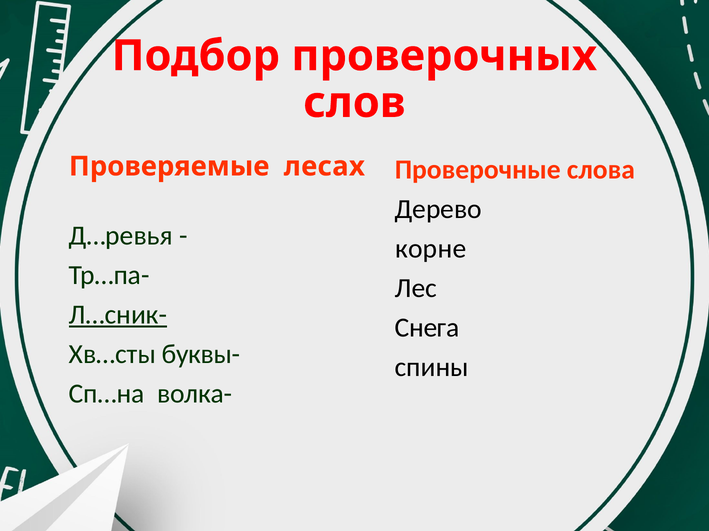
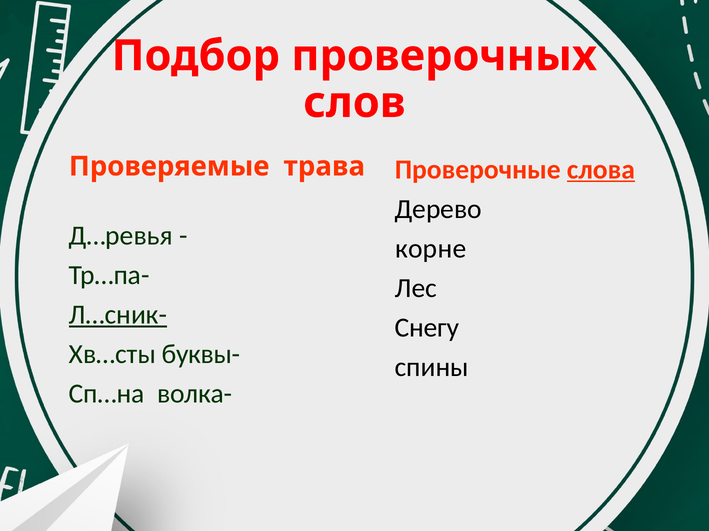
слова underline: none -> present
лесах: лесах -> трава
Снега: Снега -> Снегу
